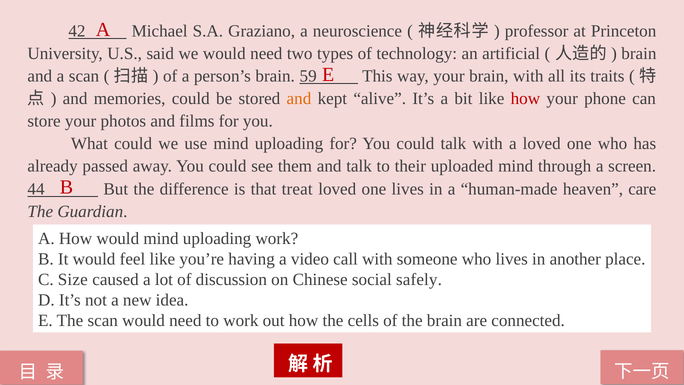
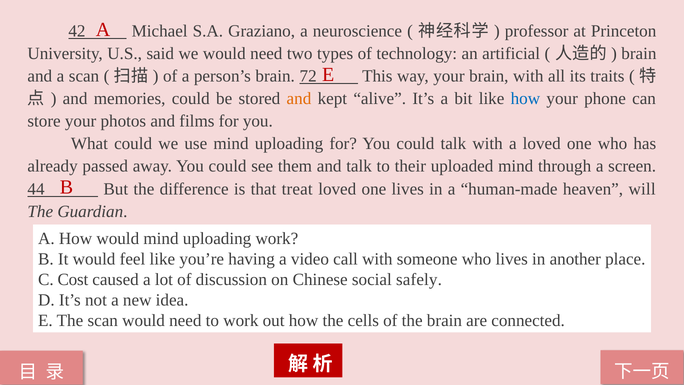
59: 59 -> 72
how at (525, 99) colour: red -> blue
care: care -> will
Size: Size -> Cost
